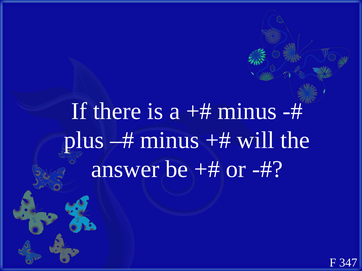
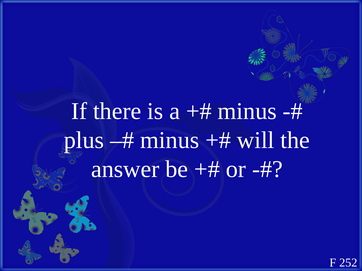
347: 347 -> 252
